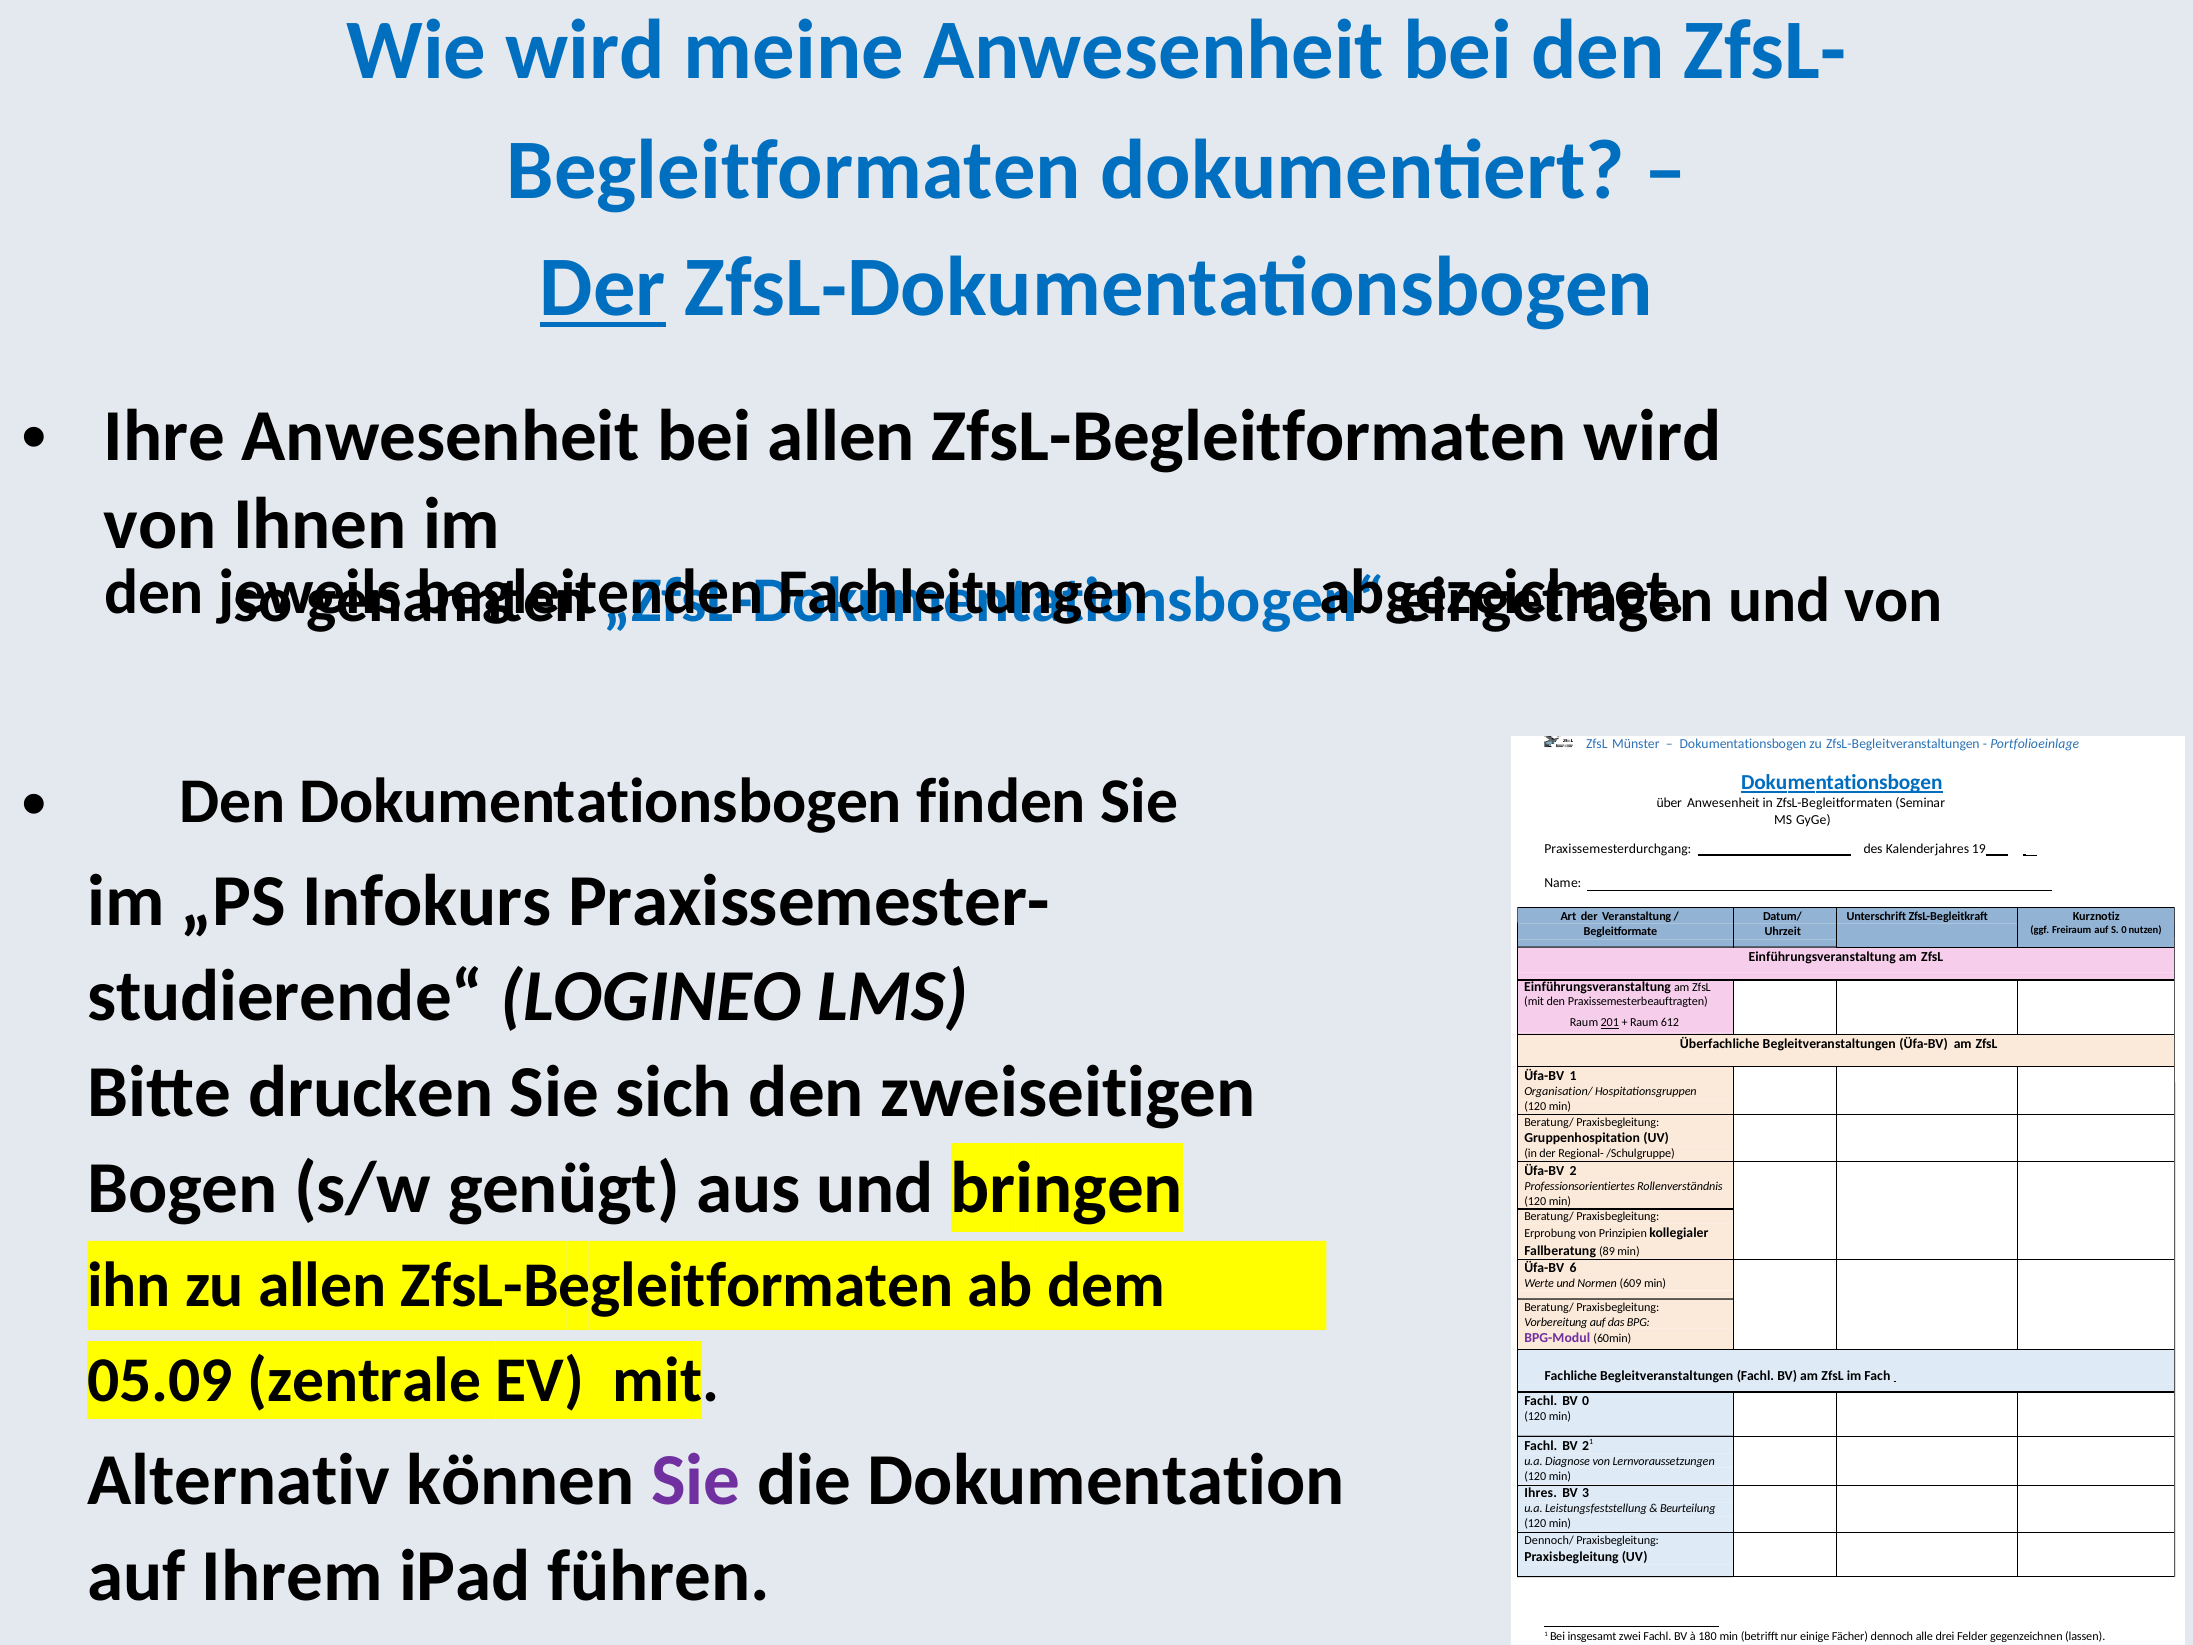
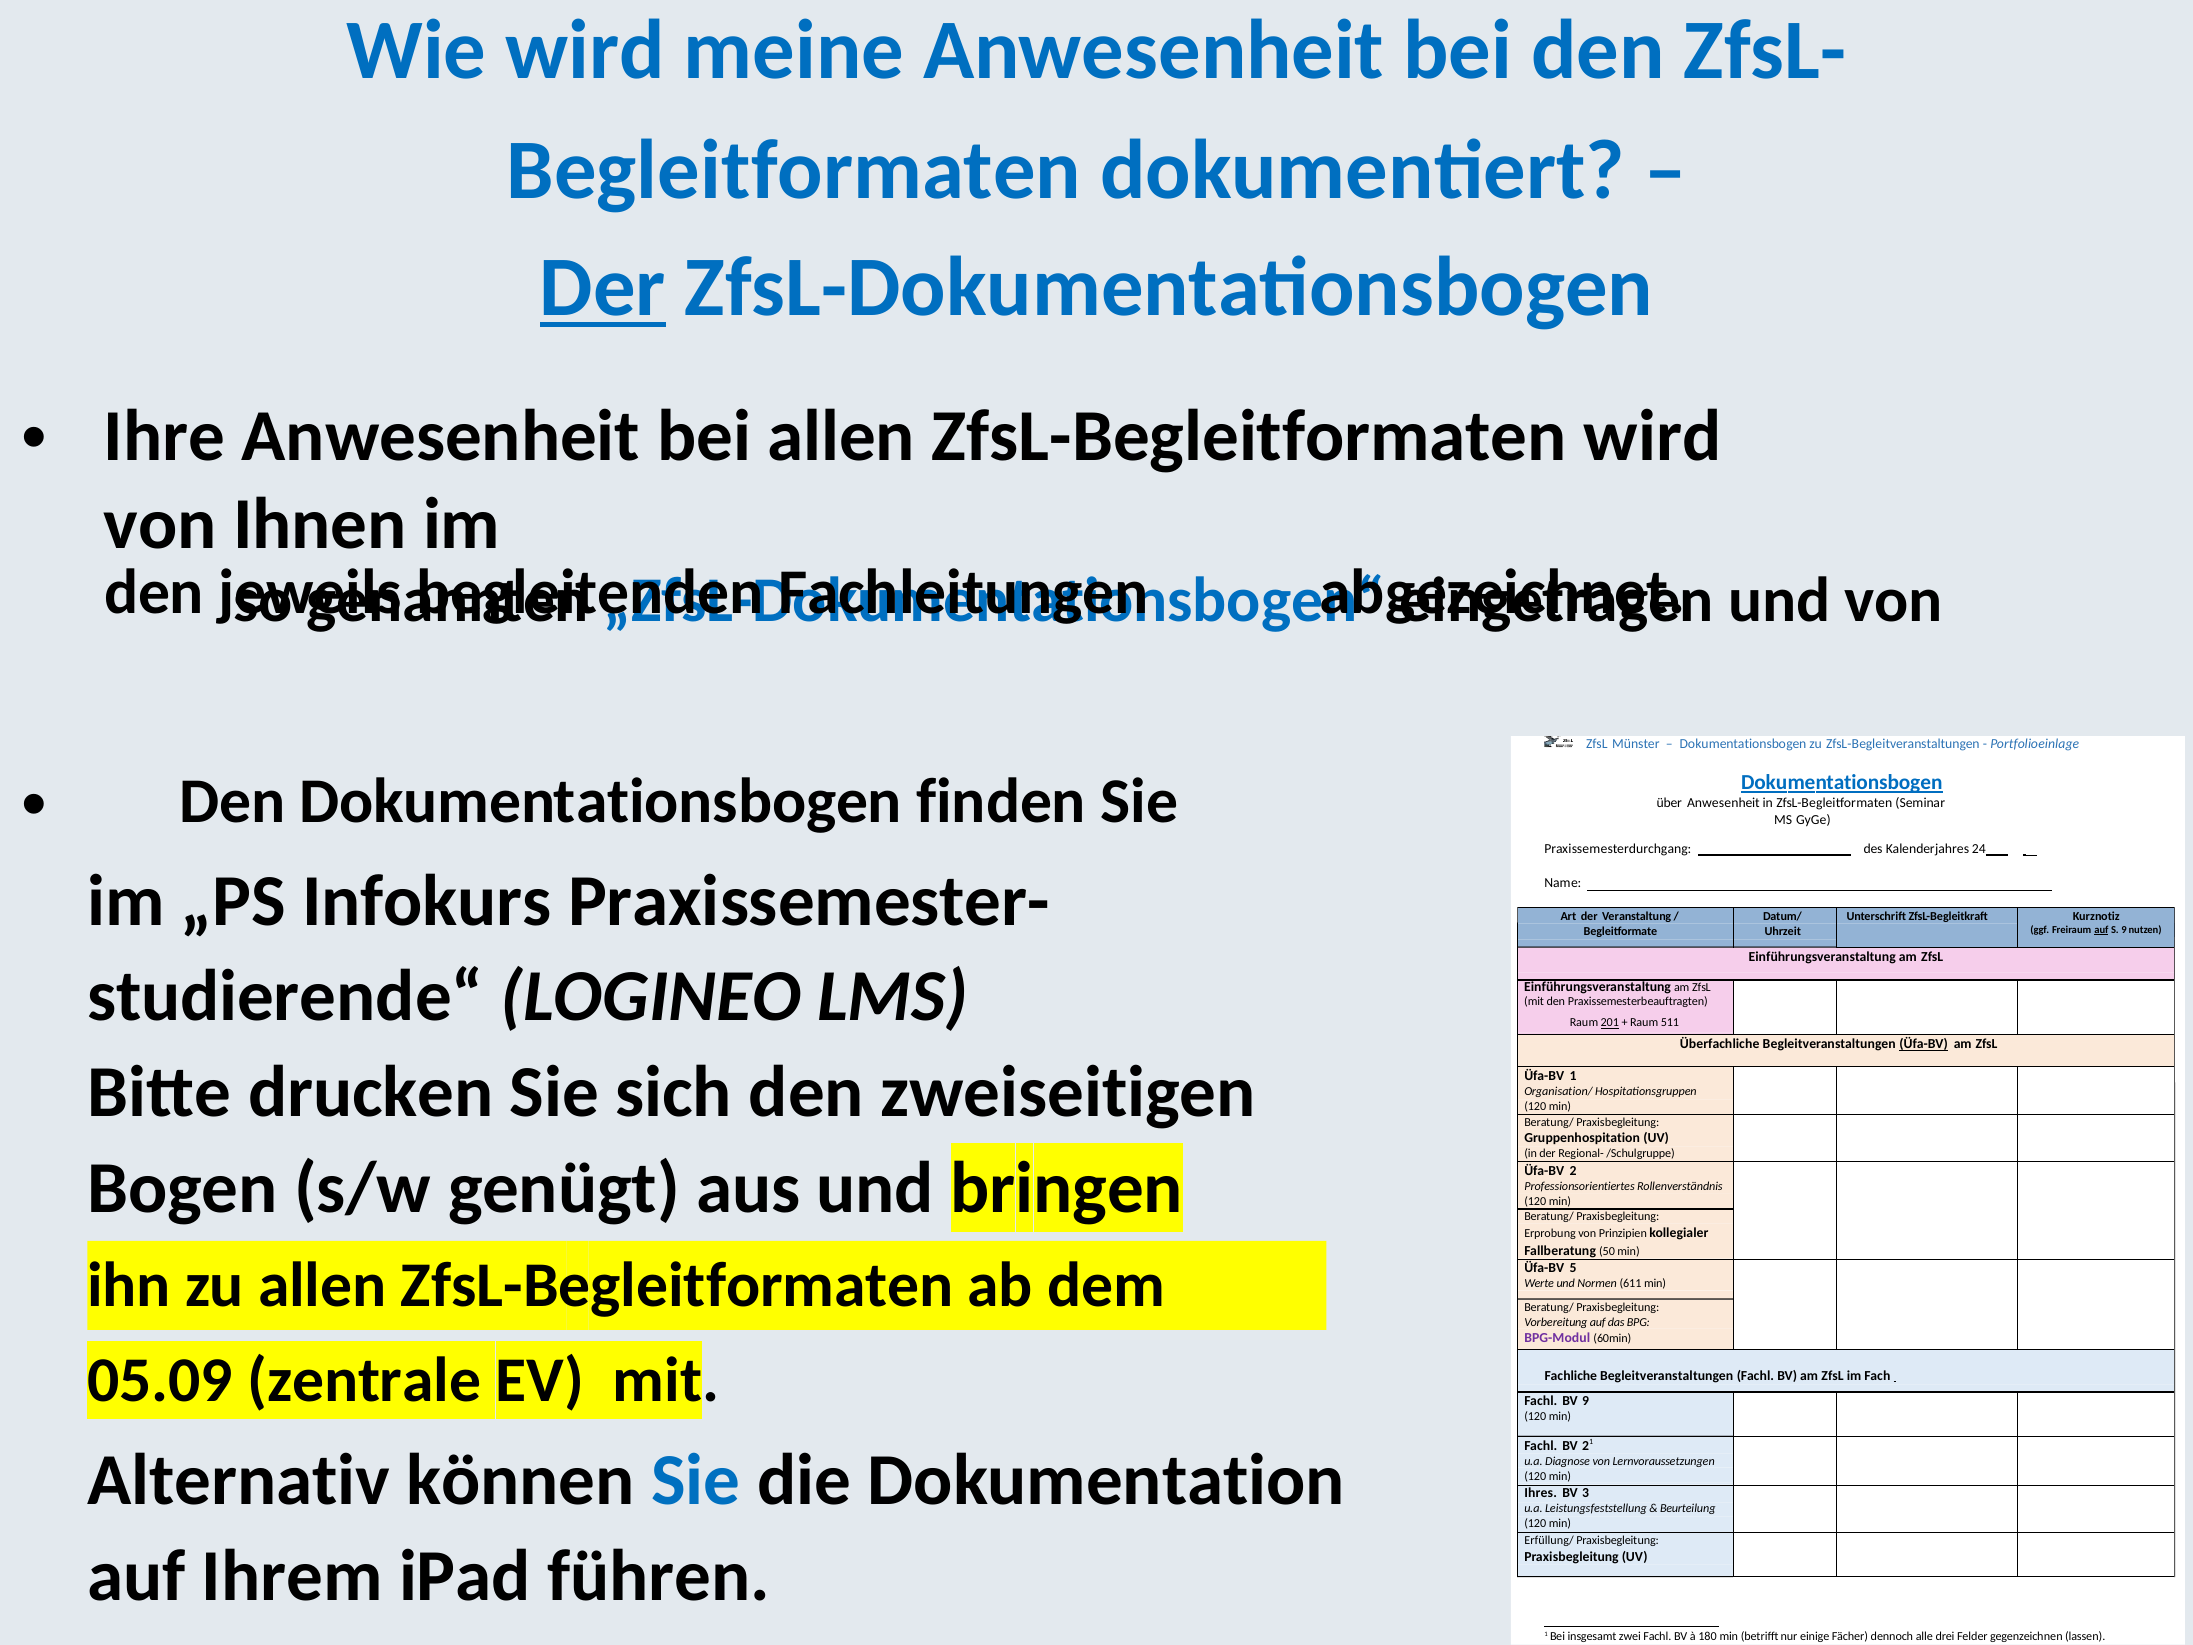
19: 19 -> 24
auf at (2101, 930) underline: none -> present
S 0: 0 -> 9
612: 612 -> 511
Üfa-BV at (1924, 1044) underline: none -> present
89: 89 -> 50
6: 6 -> 5
609: 609 -> 611
BV 0: 0 -> 9
Sie at (696, 1480) colour: purple -> blue
Dennoch/: Dennoch/ -> Erfüllung/
